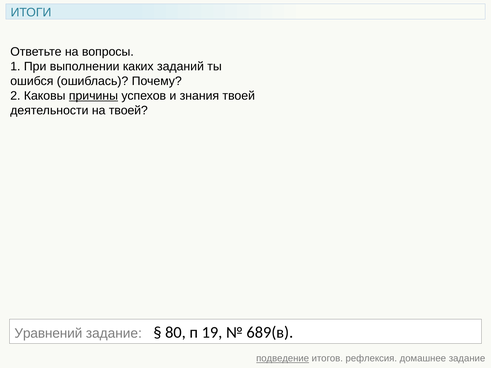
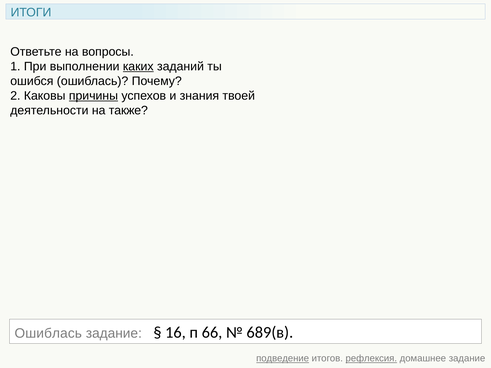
каких underline: none -> present
на твоей: твоей -> также
Уравнений at (48, 334): Уравнений -> Ошиблась
80: 80 -> 16
19: 19 -> 66
рефлексия underline: none -> present
